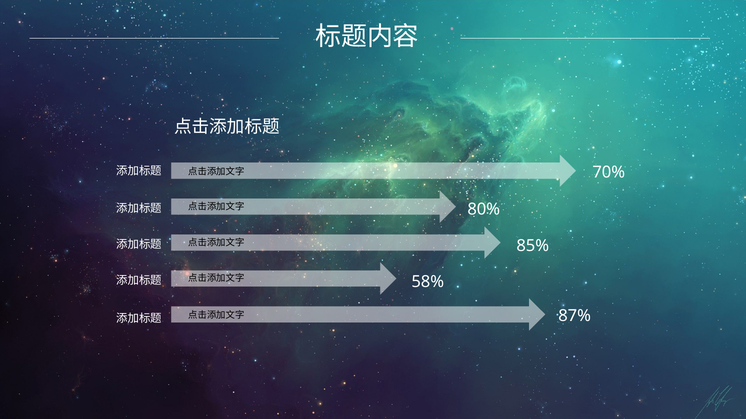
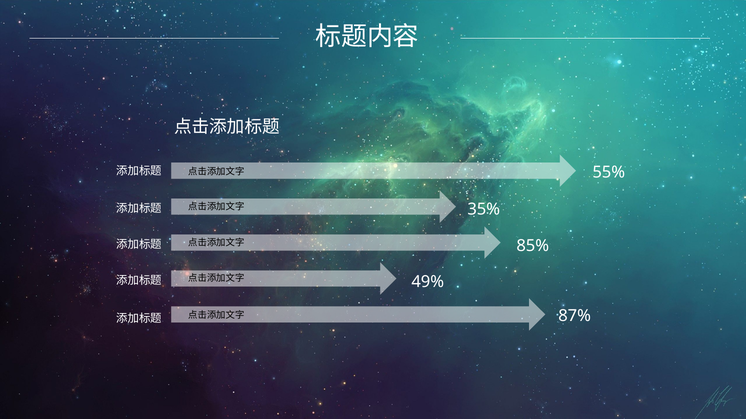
70%: 70% -> 55%
80%: 80% -> 35%
58%: 58% -> 49%
